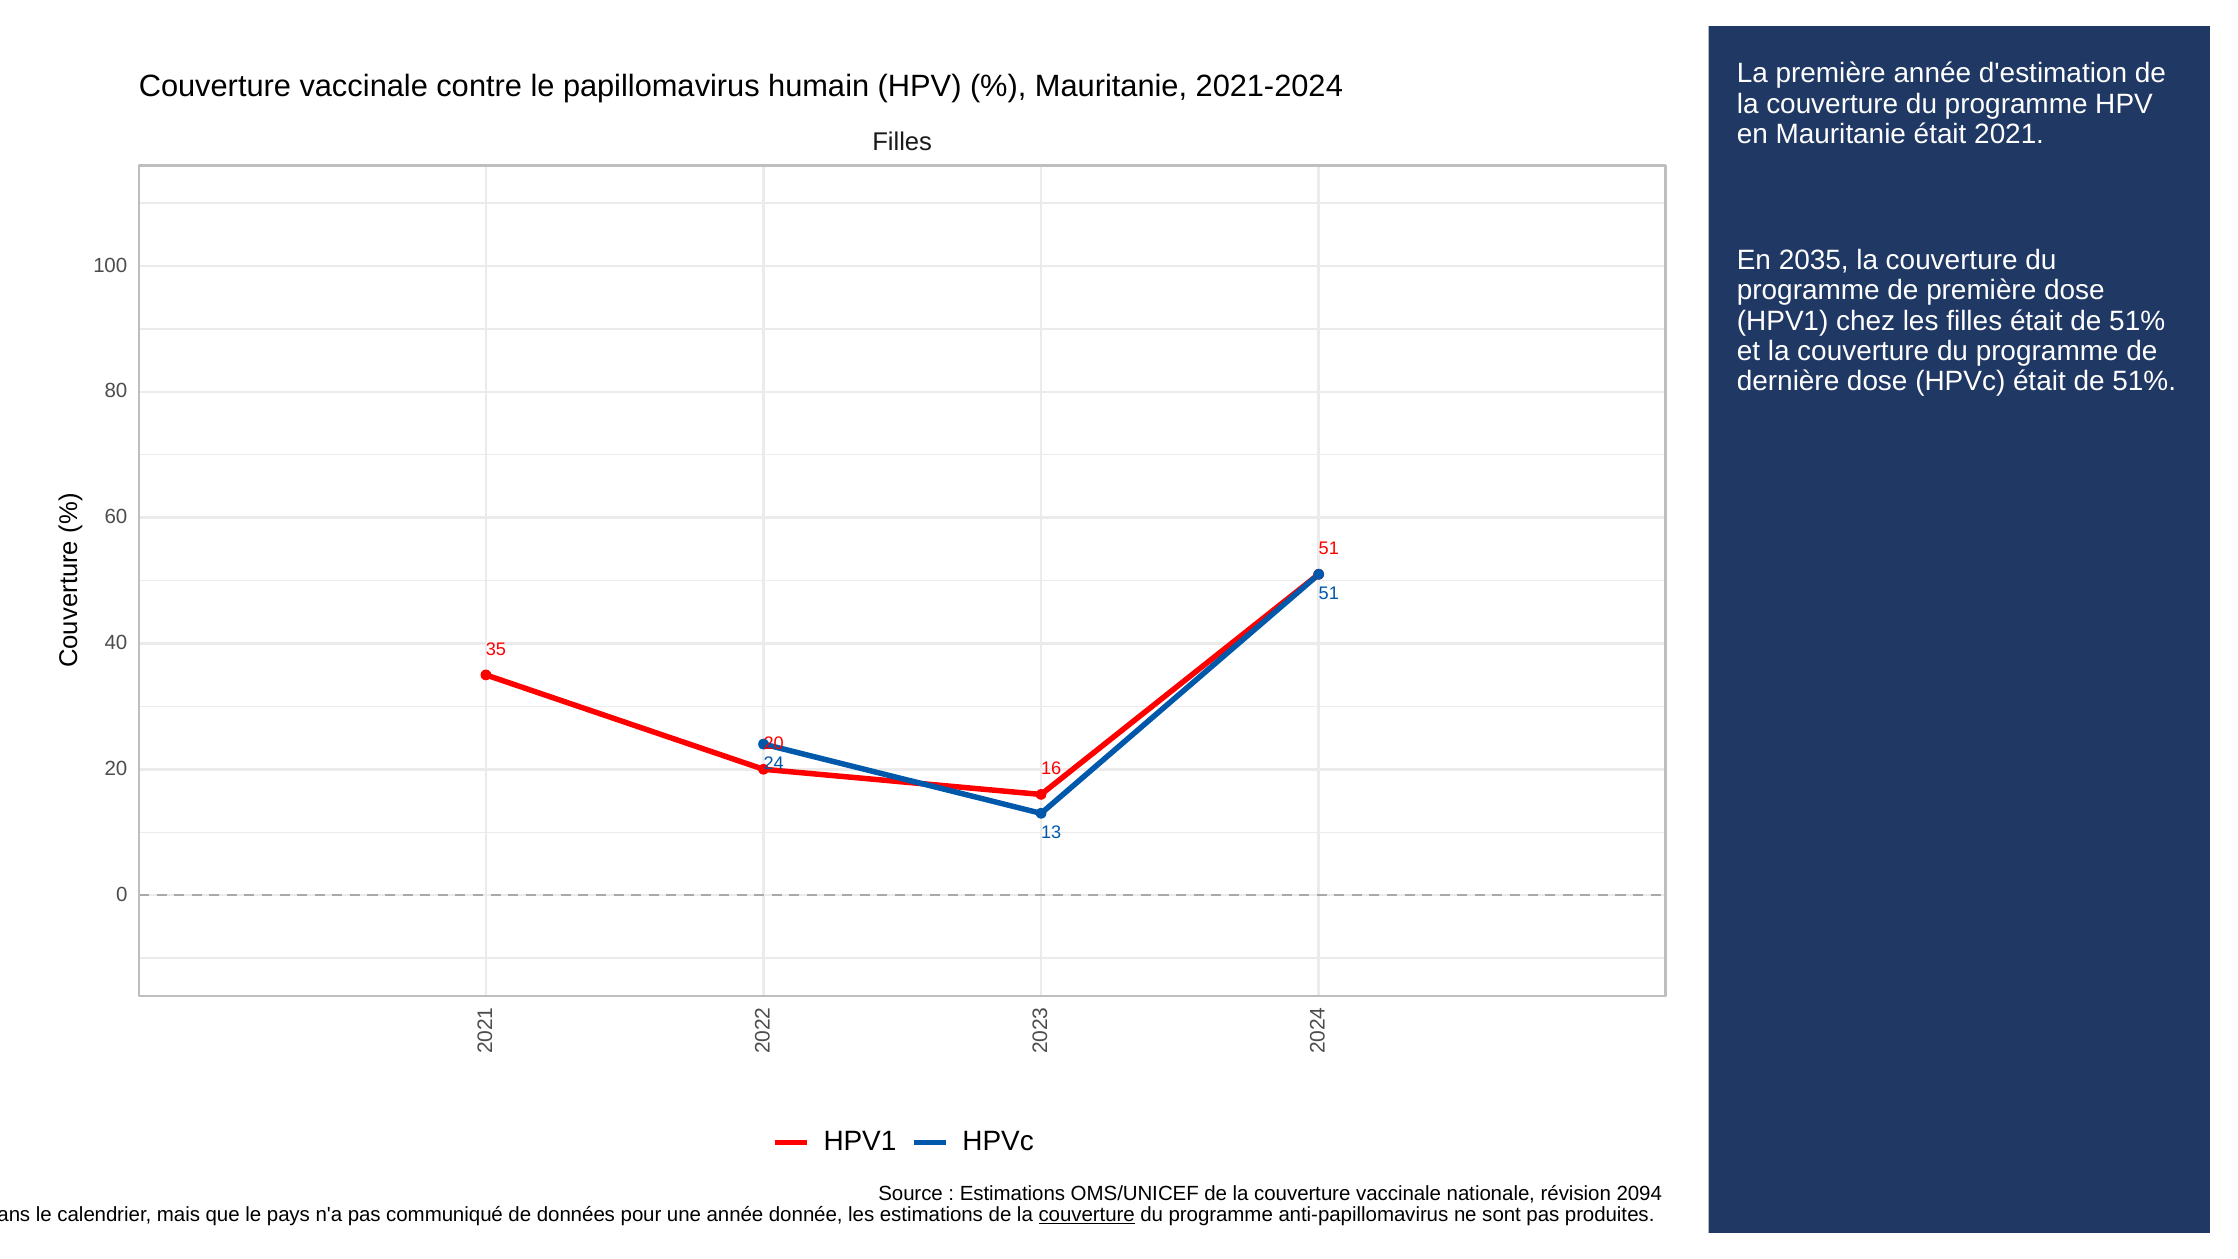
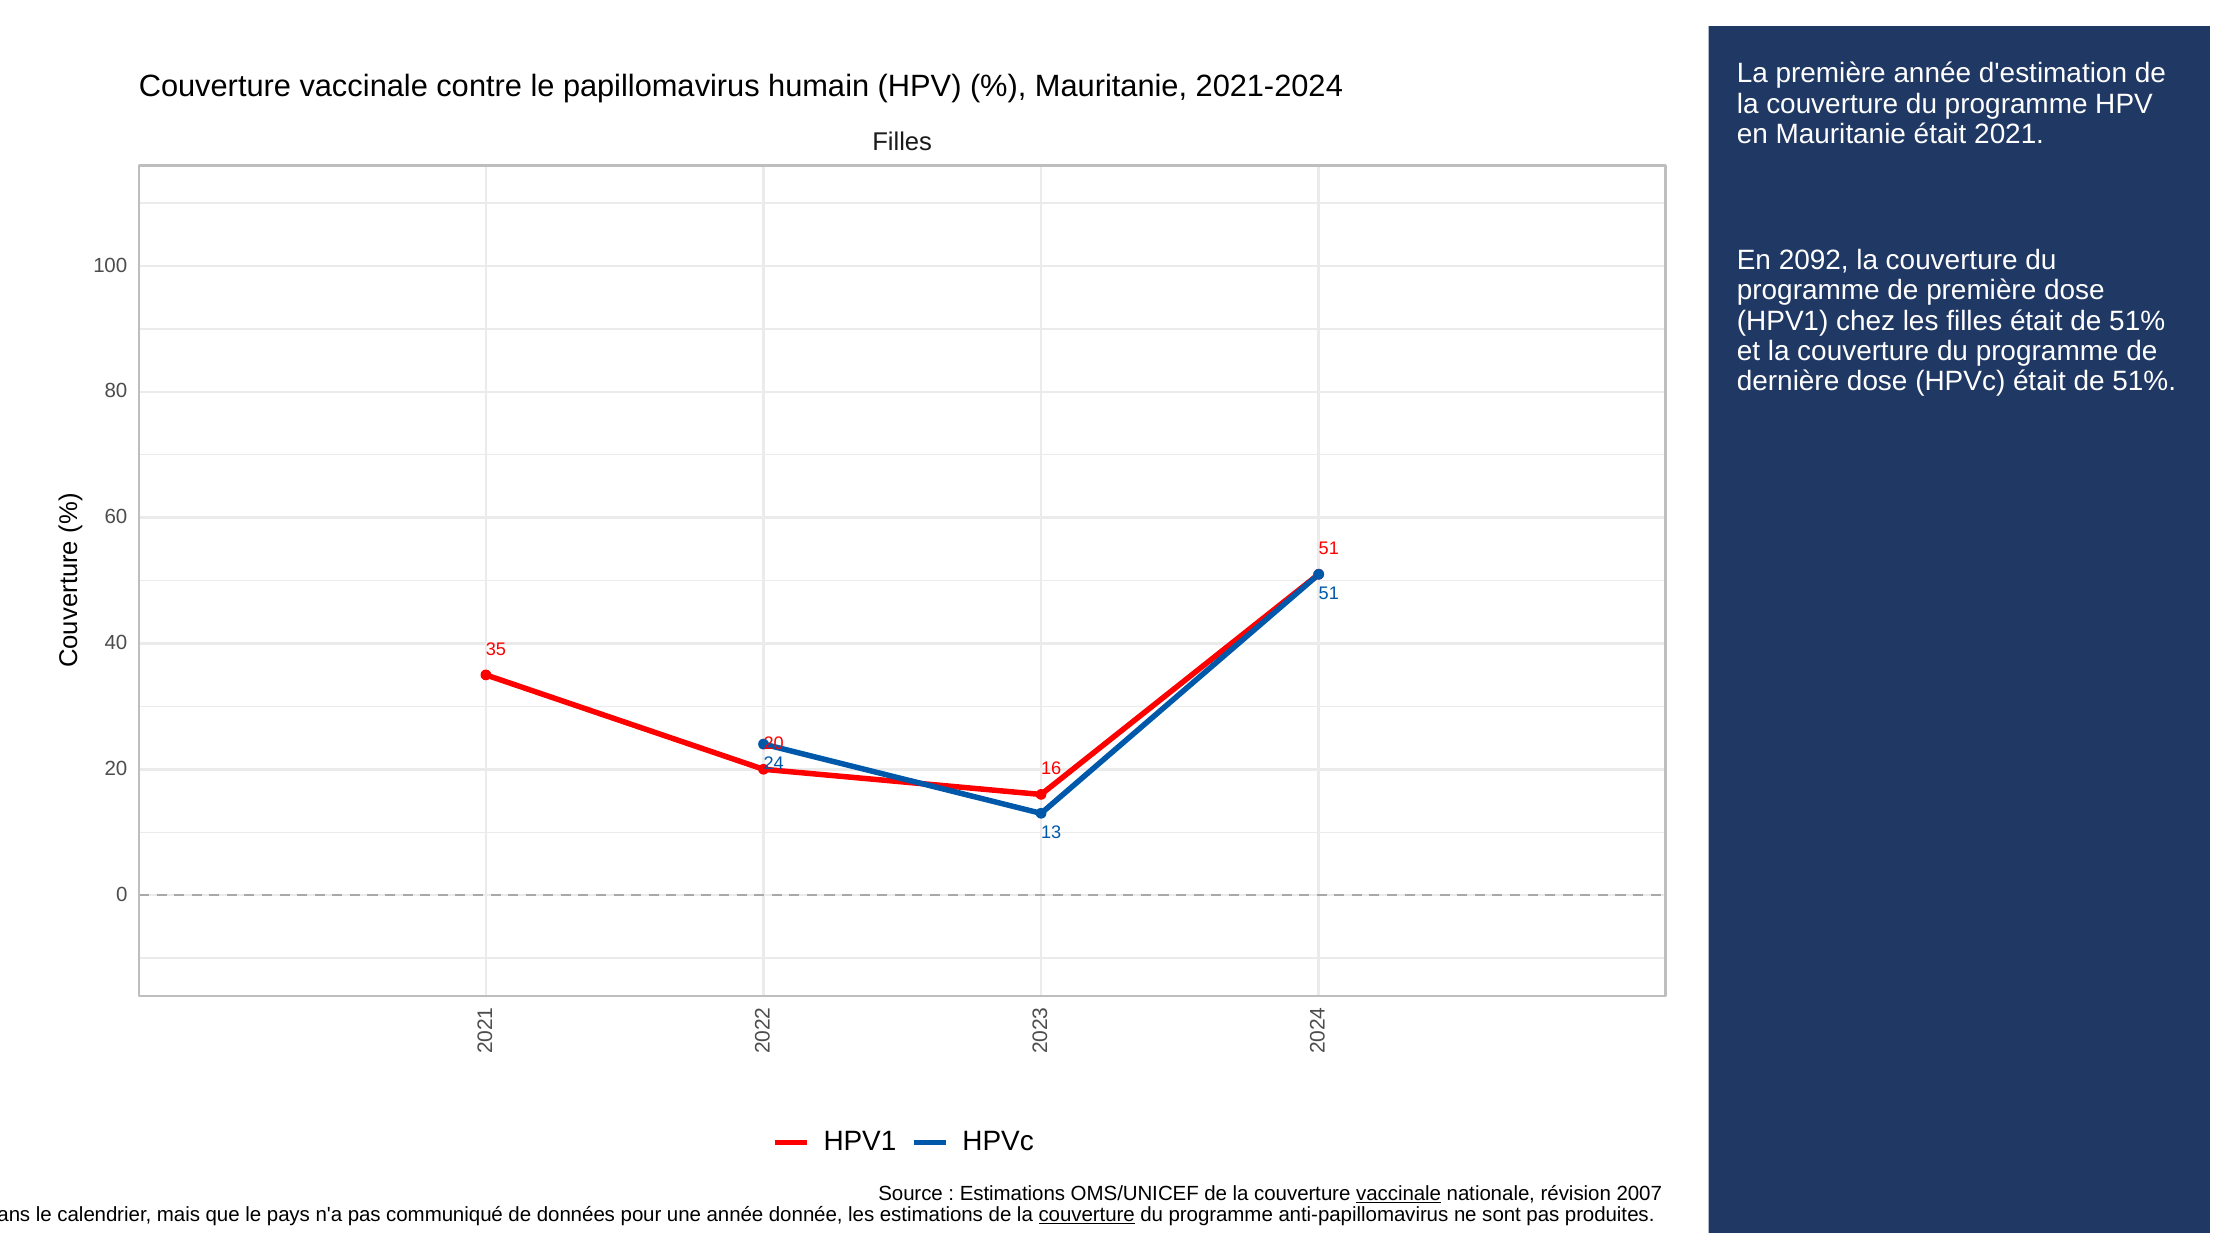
2035: 2035 -> 2092
vaccinale at (1399, 1193) underline: none -> present
2094: 2094 -> 2007
